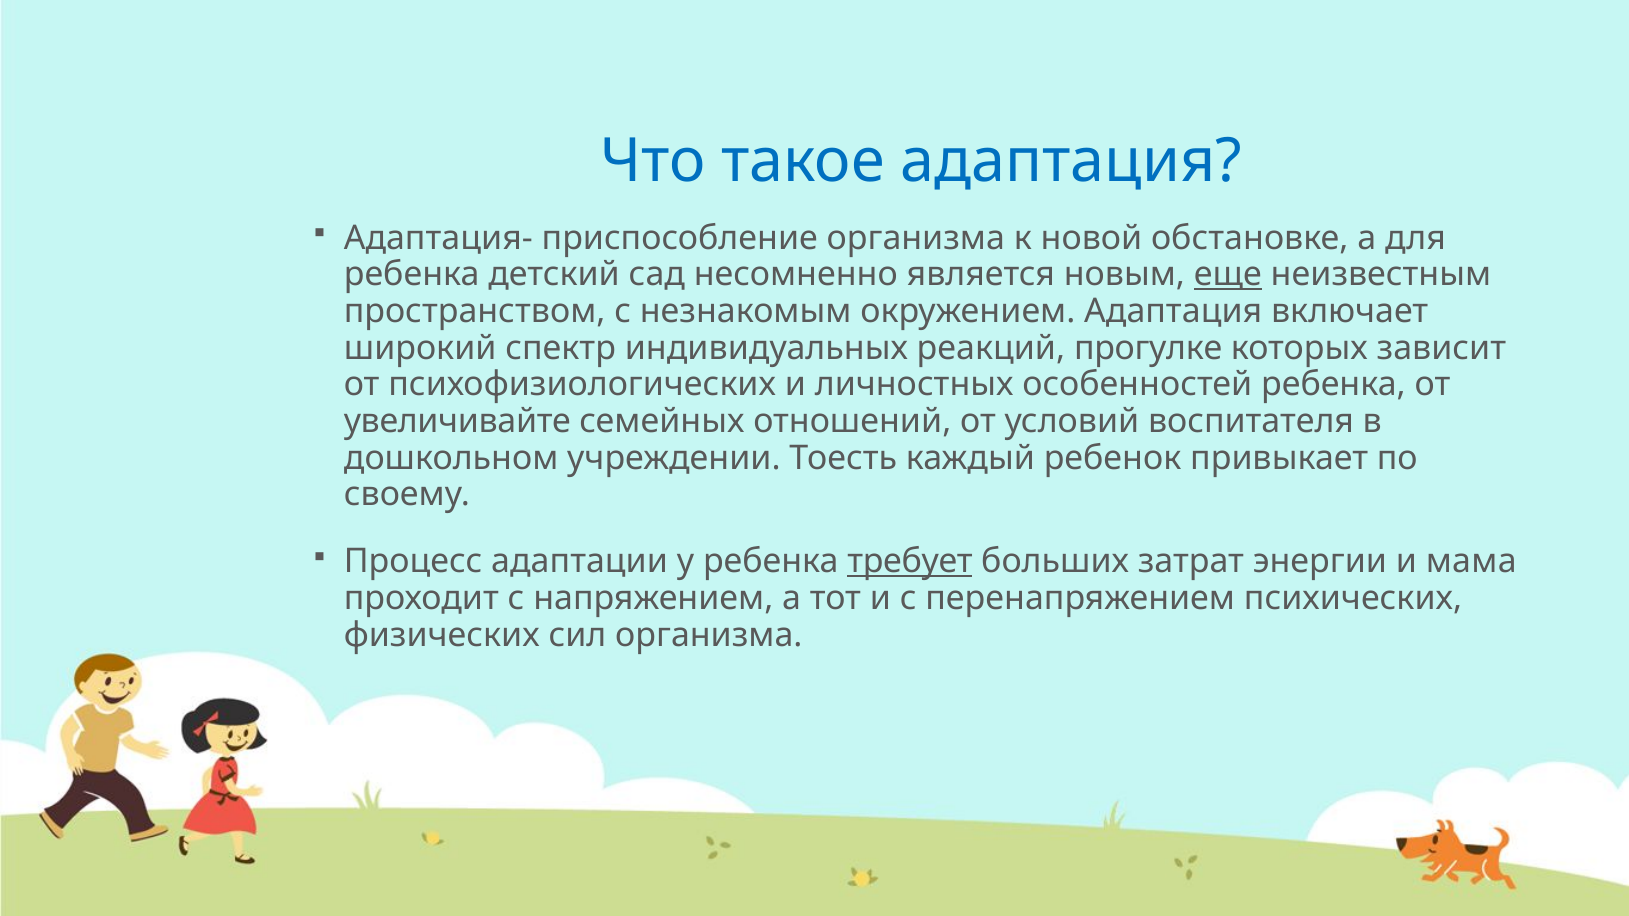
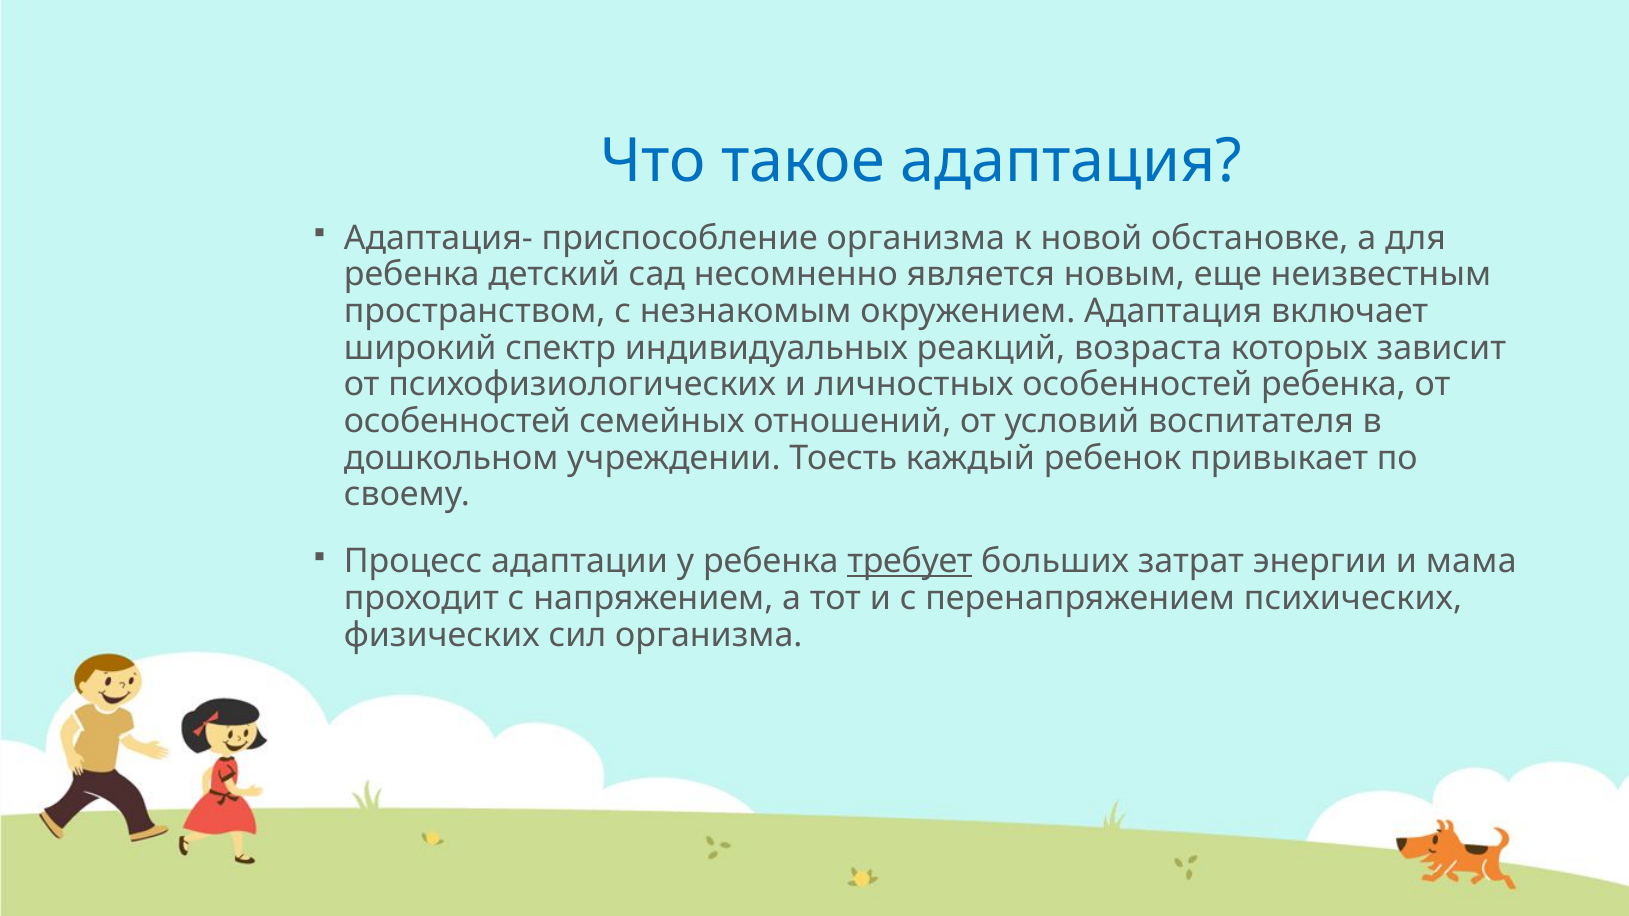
еще underline: present -> none
прогулке: прогулке -> возраста
увеличивайте at (457, 421): увеличивайте -> особенностей
